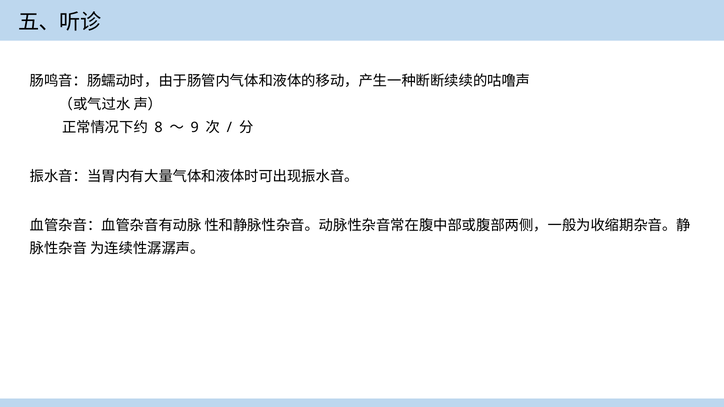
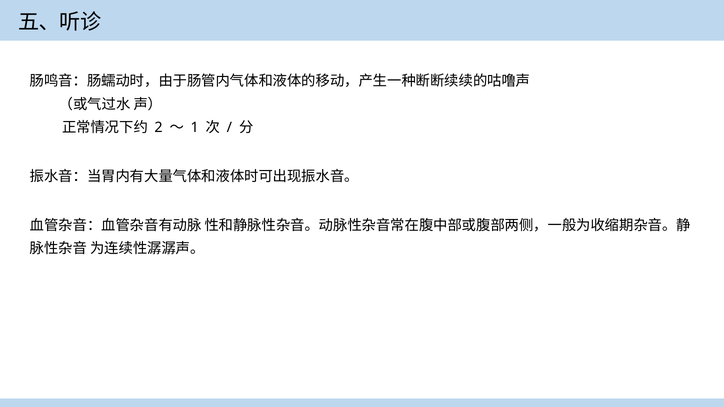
8: 8 -> 2
9: 9 -> 1
